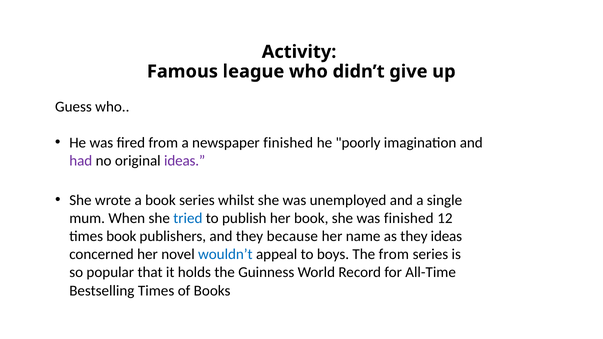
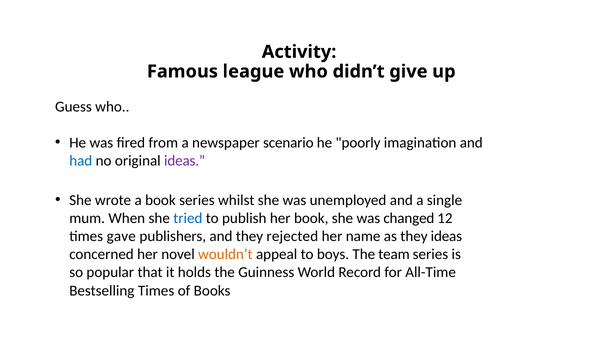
newspaper finished: finished -> scenario
had colour: purple -> blue
was finished: finished -> changed
times book: book -> gave
because: because -> rejected
wouldn’t colour: blue -> orange
The from: from -> team
